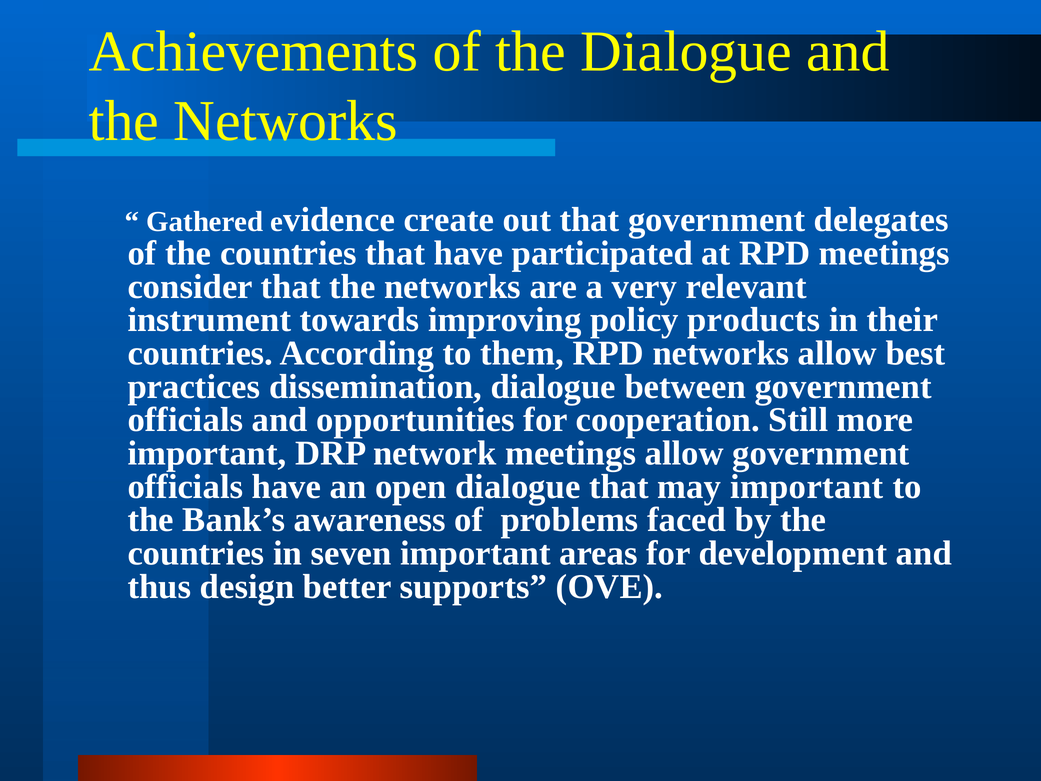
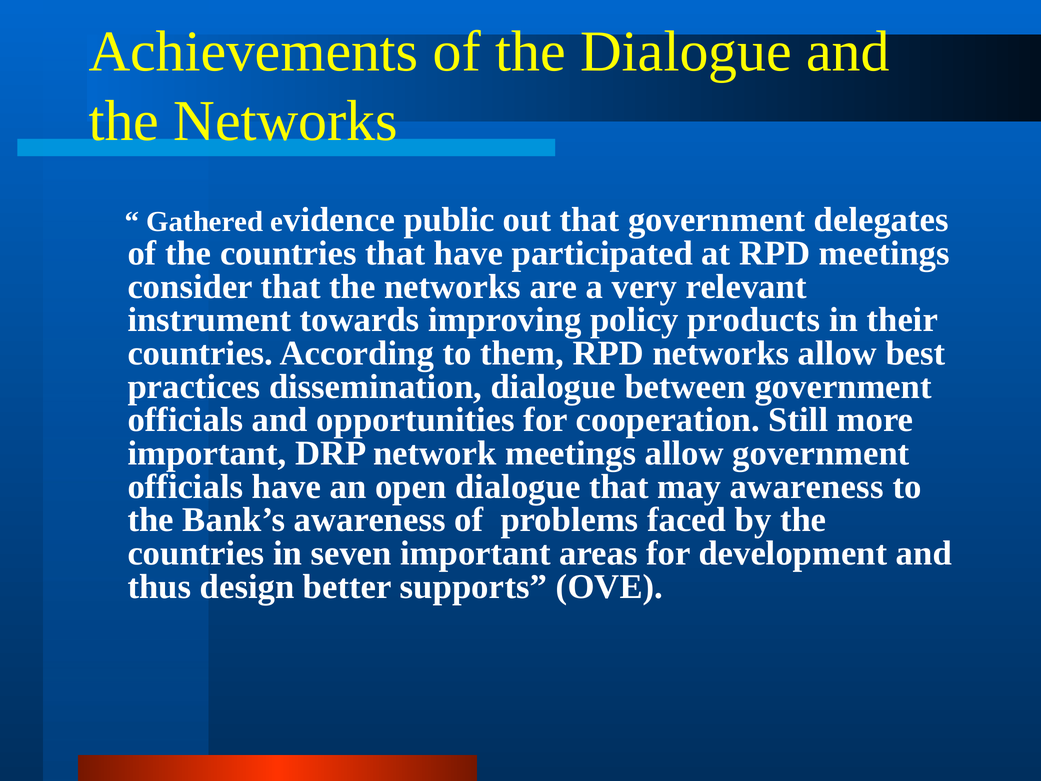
create: create -> public
may important: important -> awareness
